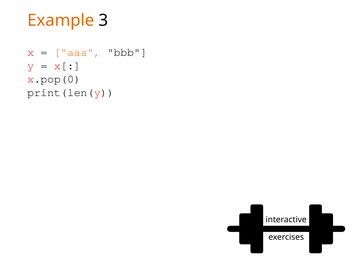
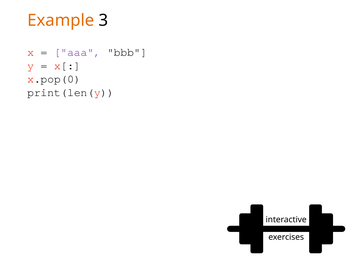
aaa colour: orange -> purple
